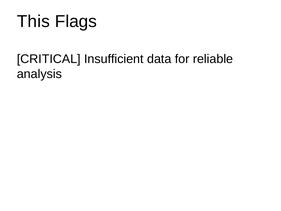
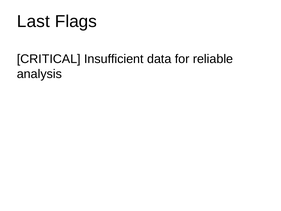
This: This -> Last
